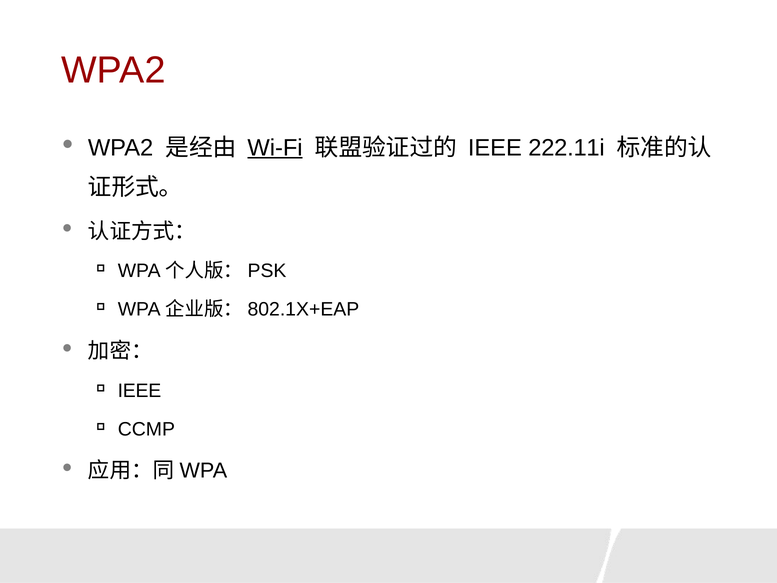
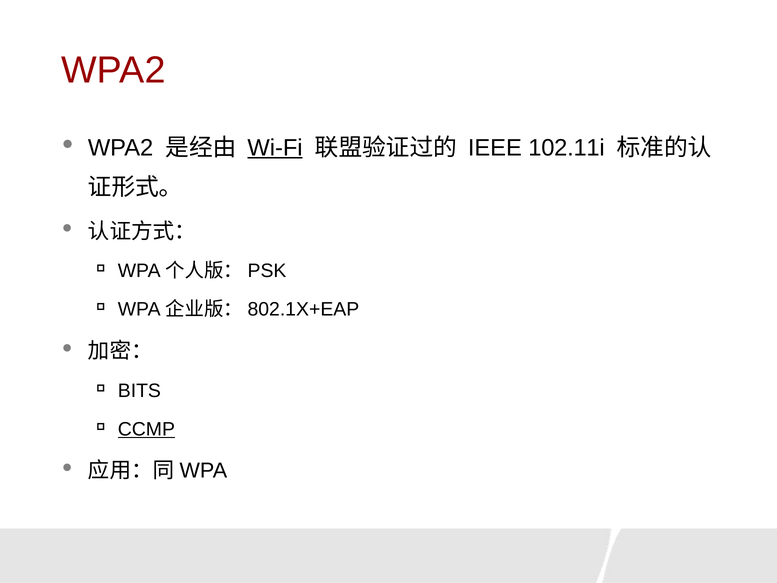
222.11i: 222.11i -> 102.11i
IEEE at (139, 391): IEEE -> BITS
CCMP underline: none -> present
